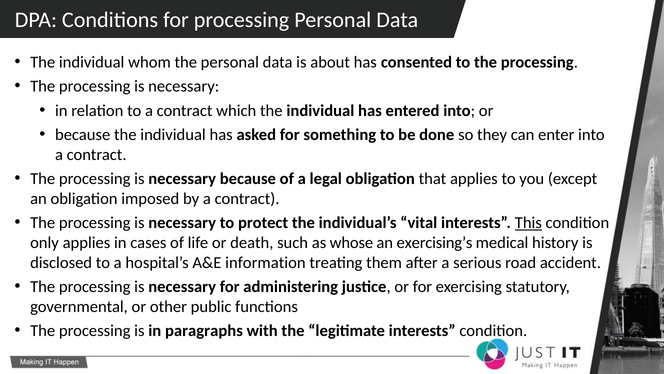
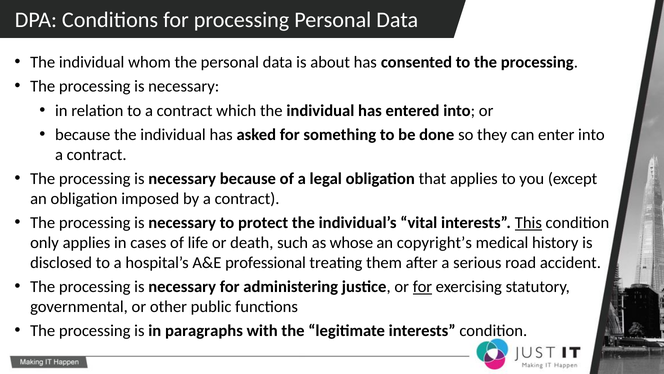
exercising’s: exercising’s -> copyright’s
information: information -> professional
for at (422, 286) underline: none -> present
